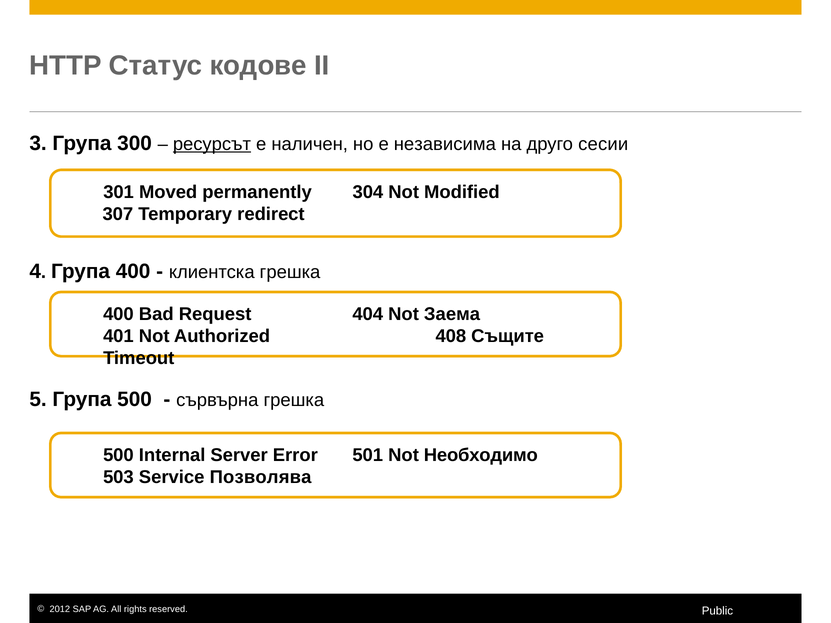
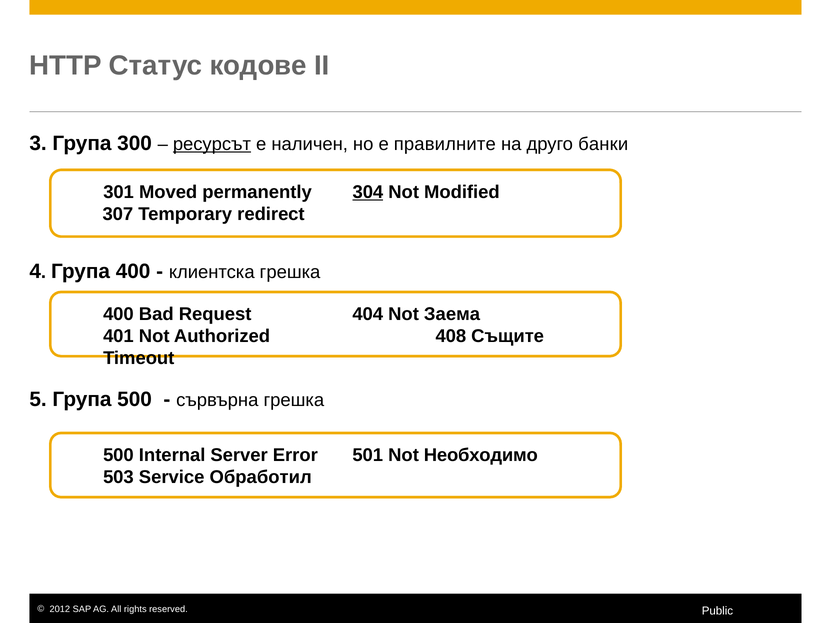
независима: независима -> правилните
сесии: сесии -> банки
304 underline: none -> present
Позволява: Позволява -> Обработил
